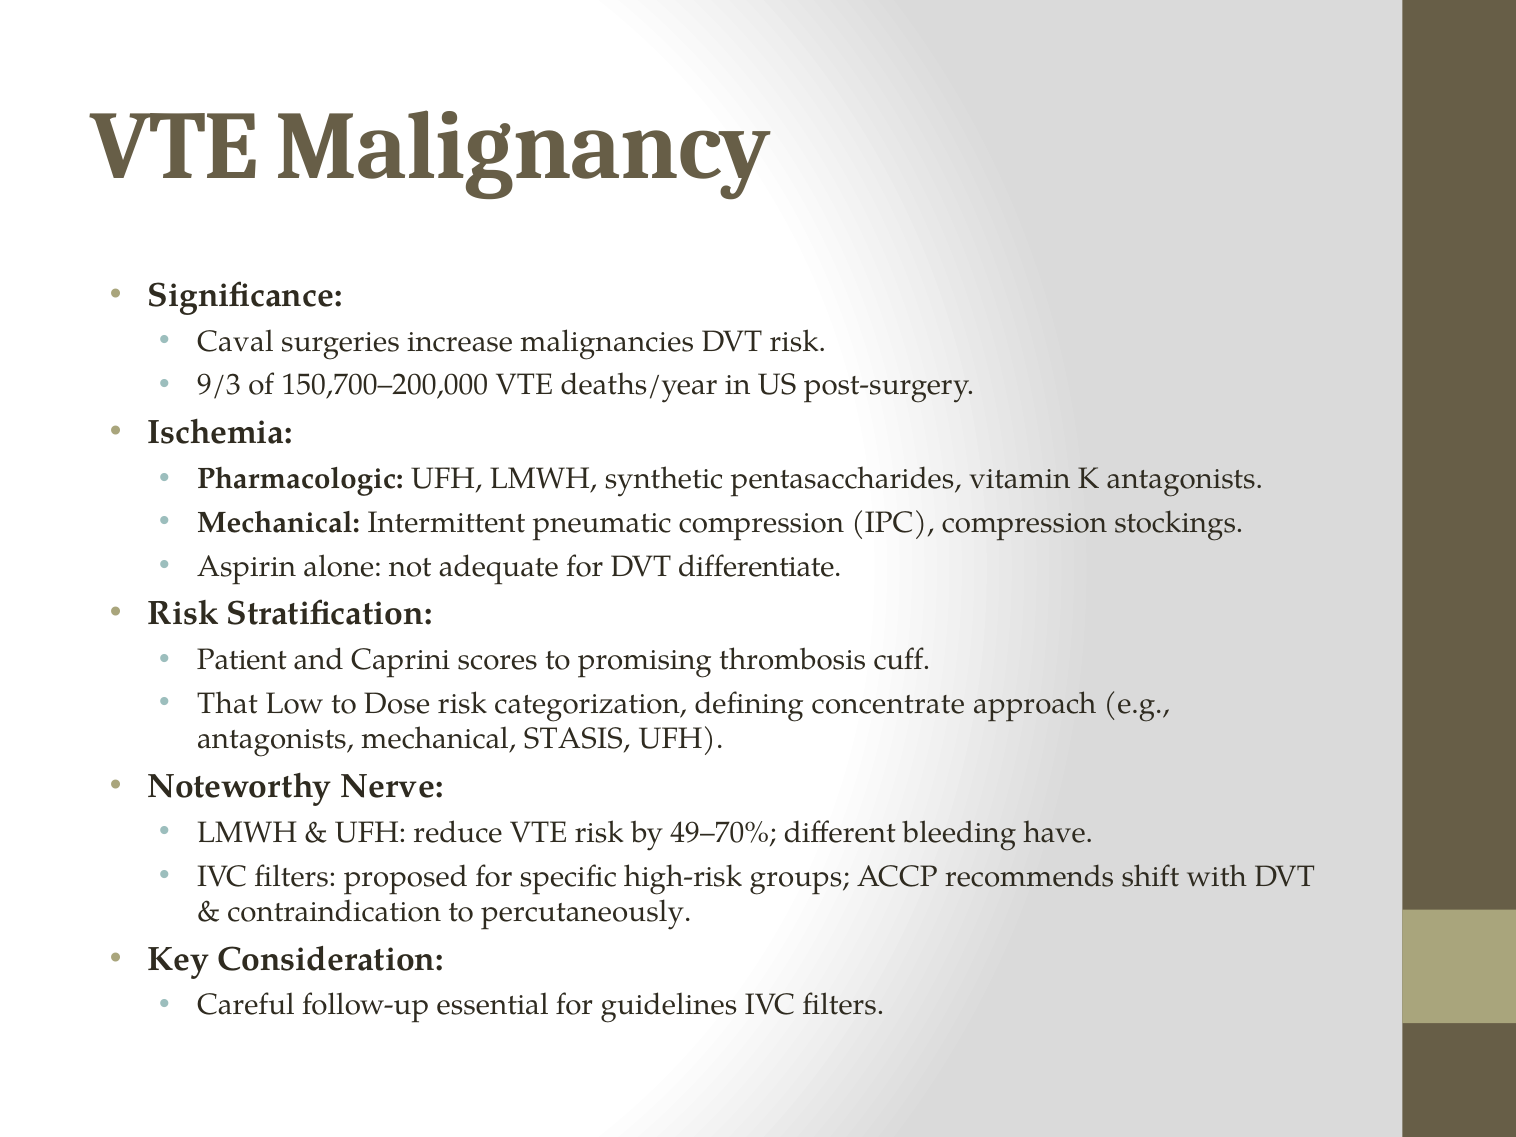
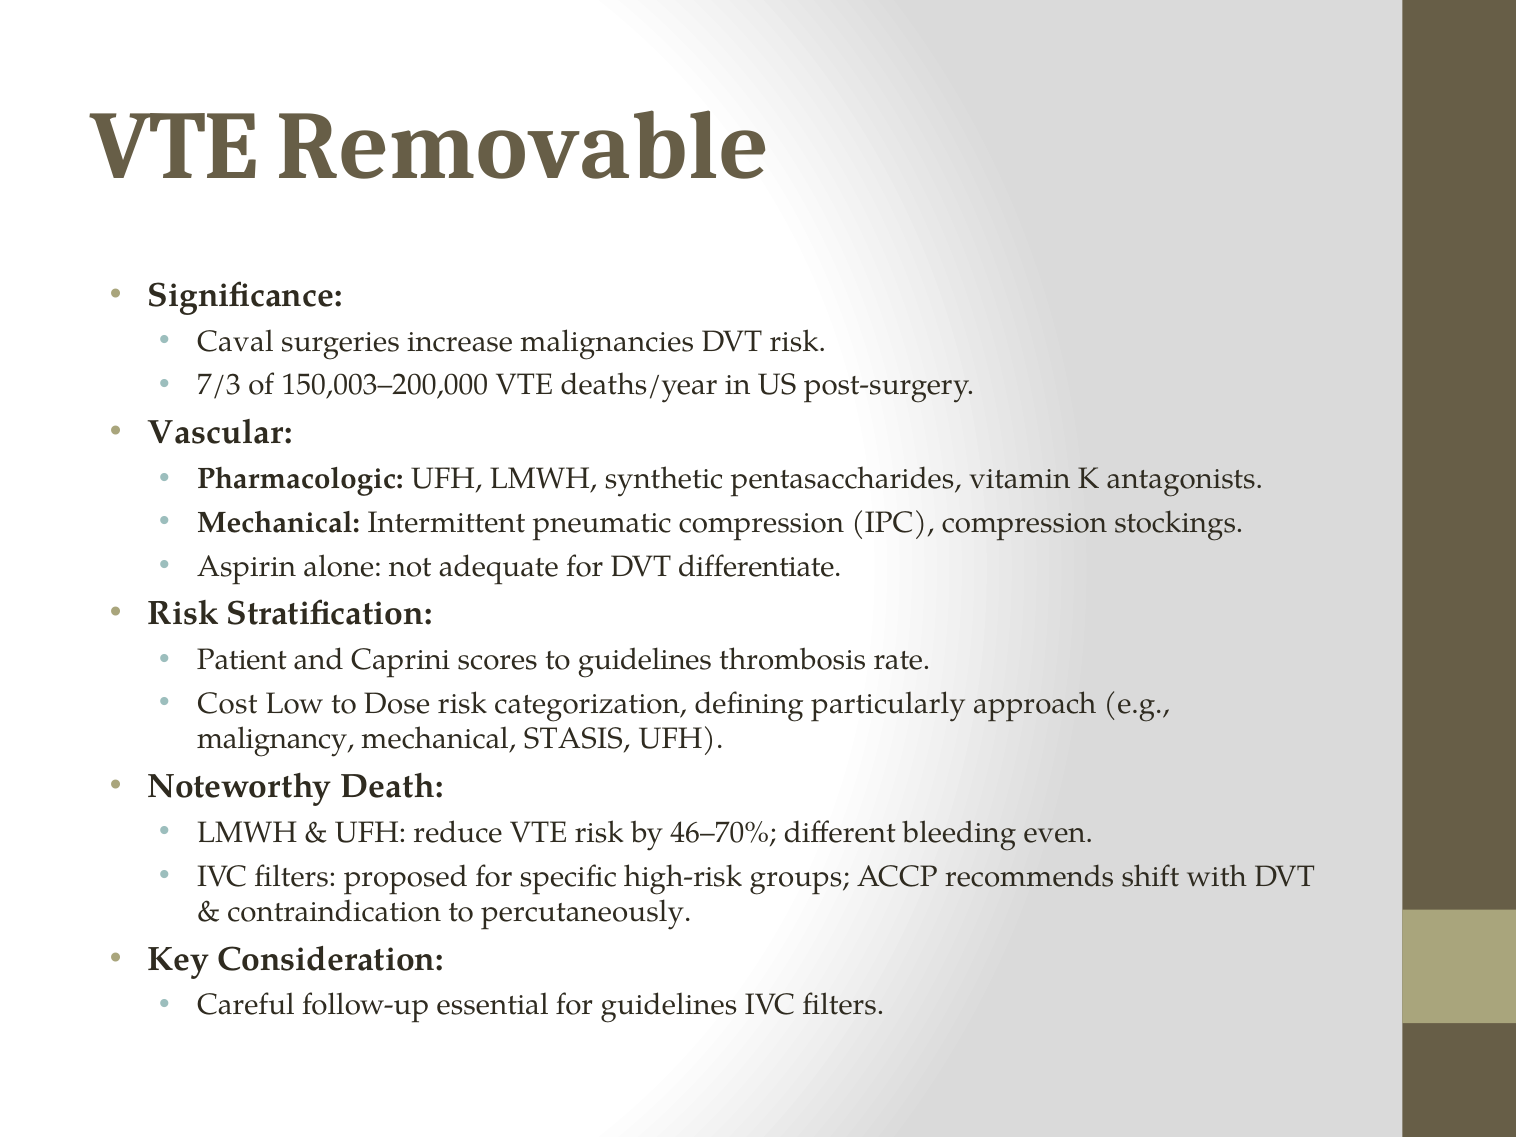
Malignancy: Malignancy -> Removable
9/3: 9/3 -> 7/3
150,700–200,000: 150,700–200,000 -> 150,003–200,000
Ischemia: Ischemia -> Vascular
to promising: promising -> guidelines
cuff: cuff -> rate
That: That -> Cost
concentrate: concentrate -> particularly
antagonists at (276, 739): antagonists -> malignancy
Nerve: Nerve -> Death
49–70%: 49–70% -> 46–70%
have: have -> even
